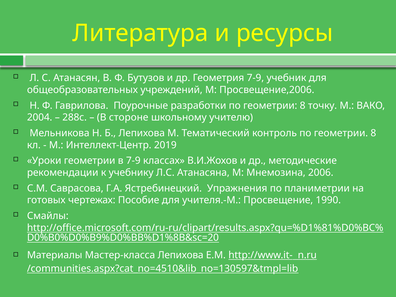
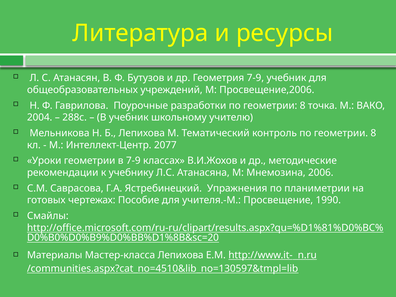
точку: точку -> точка
В стороне: стороне -> учебник
2019: 2019 -> 2077
